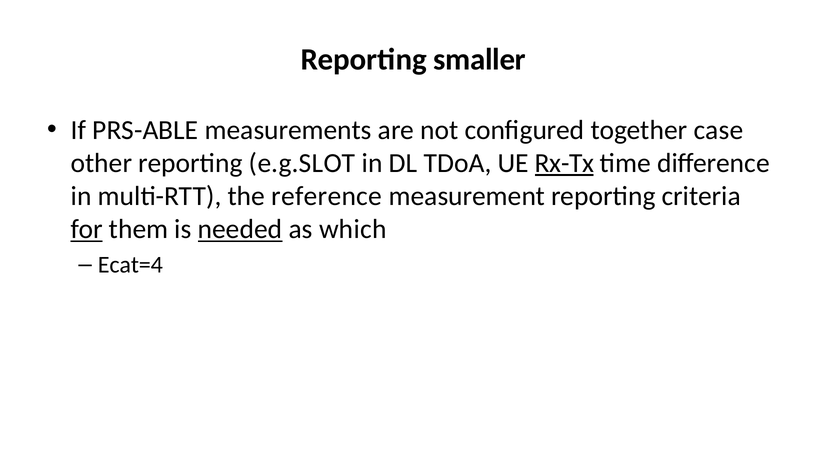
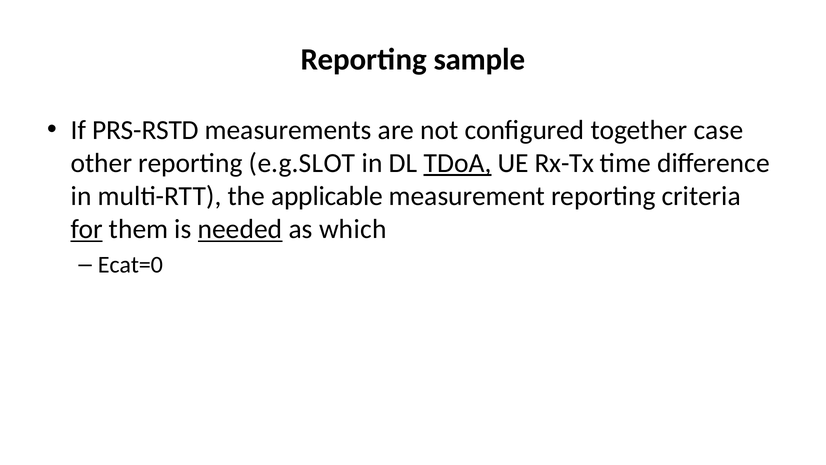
smaller: smaller -> sample
PRS-ABLE: PRS-ABLE -> PRS-RSTD
TDoA underline: none -> present
Rx-Tx underline: present -> none
reference: reference -> applicable
Ecat=4: Ecat=4 -> Ecat=0
